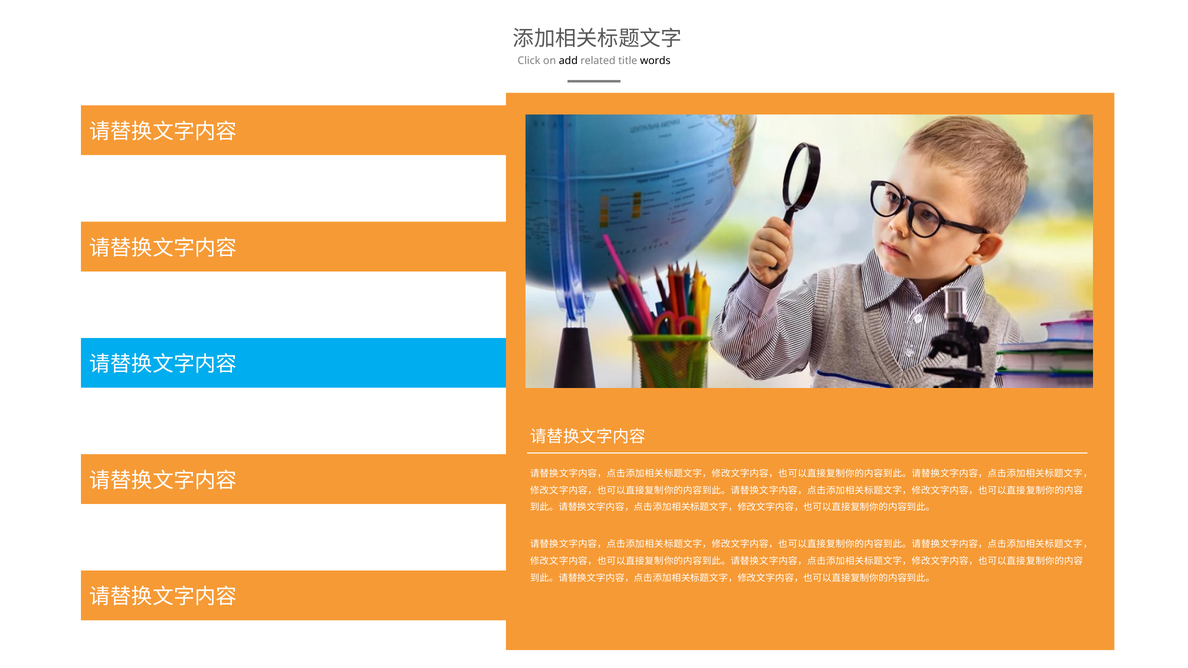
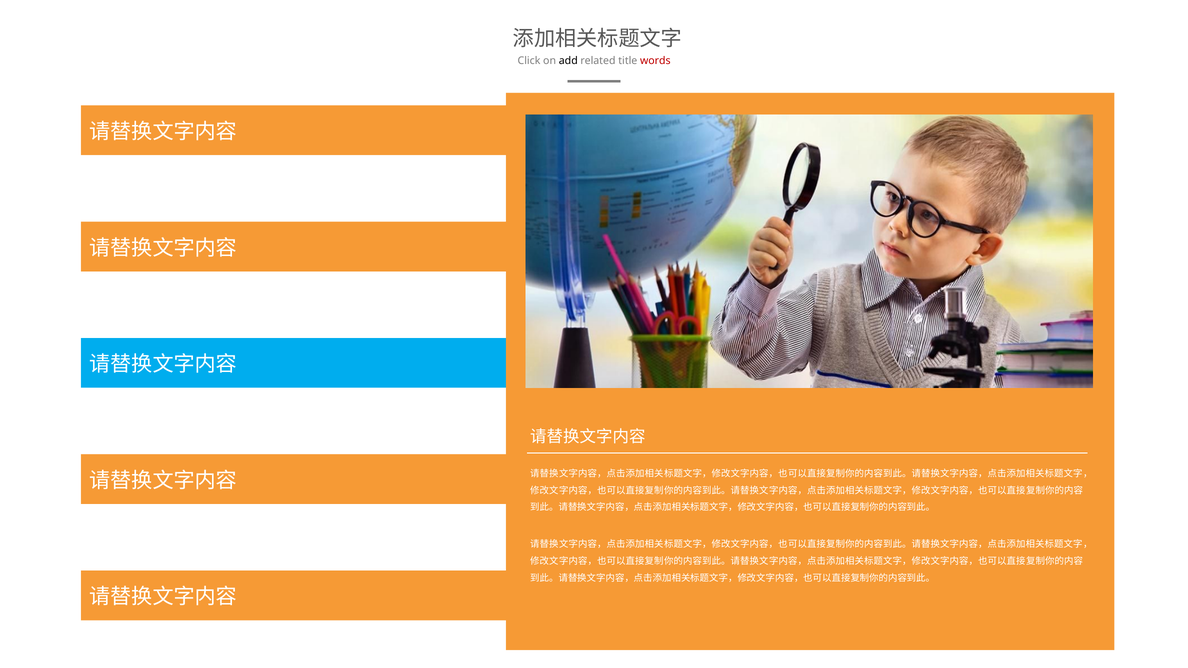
words colour: black -> red
